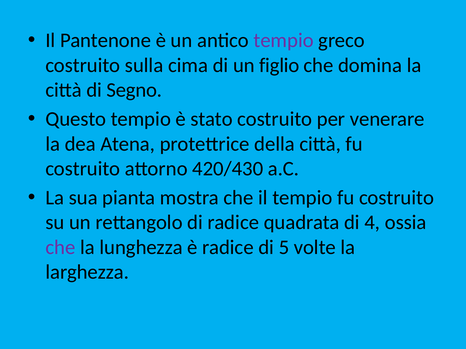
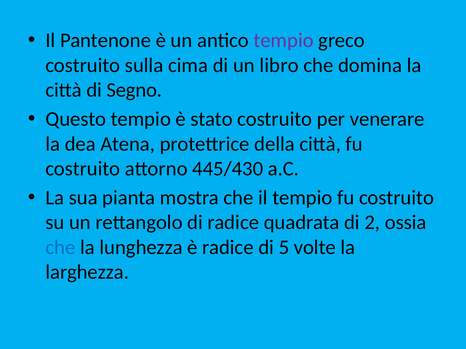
figlio: figlio -> libro
420/430: 420/430 -> 445/430
4: 4 -> 2
che at (60, 248) colour: purple -> blue
